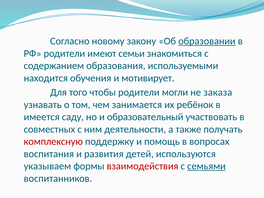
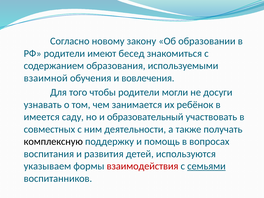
образовании underline: present -> none
семьи: семьи -> бесед
находится: находится -> взаимной
мотивирует: мотивирует -> вовлечения
заказа: заказа -> досуги
комплексную colour: red -> black
